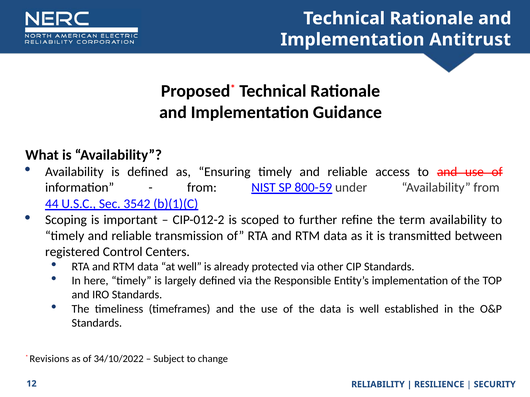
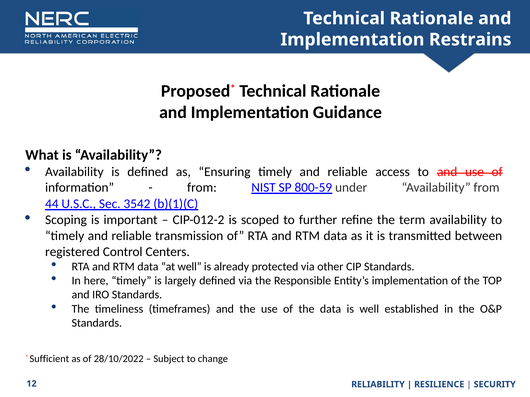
Antitrust: Antitrust -> Restrains
Revisions: Revisions -> Sufficient
34/10/2022: 34/10/2022 -> 28/10/2022
